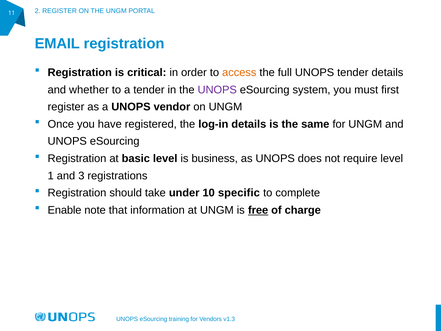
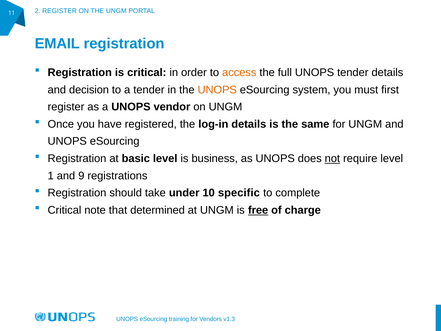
whether: whether -> decision
UNOPS at (217, 90) colour: purple -> orange
not underline: none -> present
3: 3 -> 9
Enable at (65, 210): Enable -> Critical
information: information -> determined
